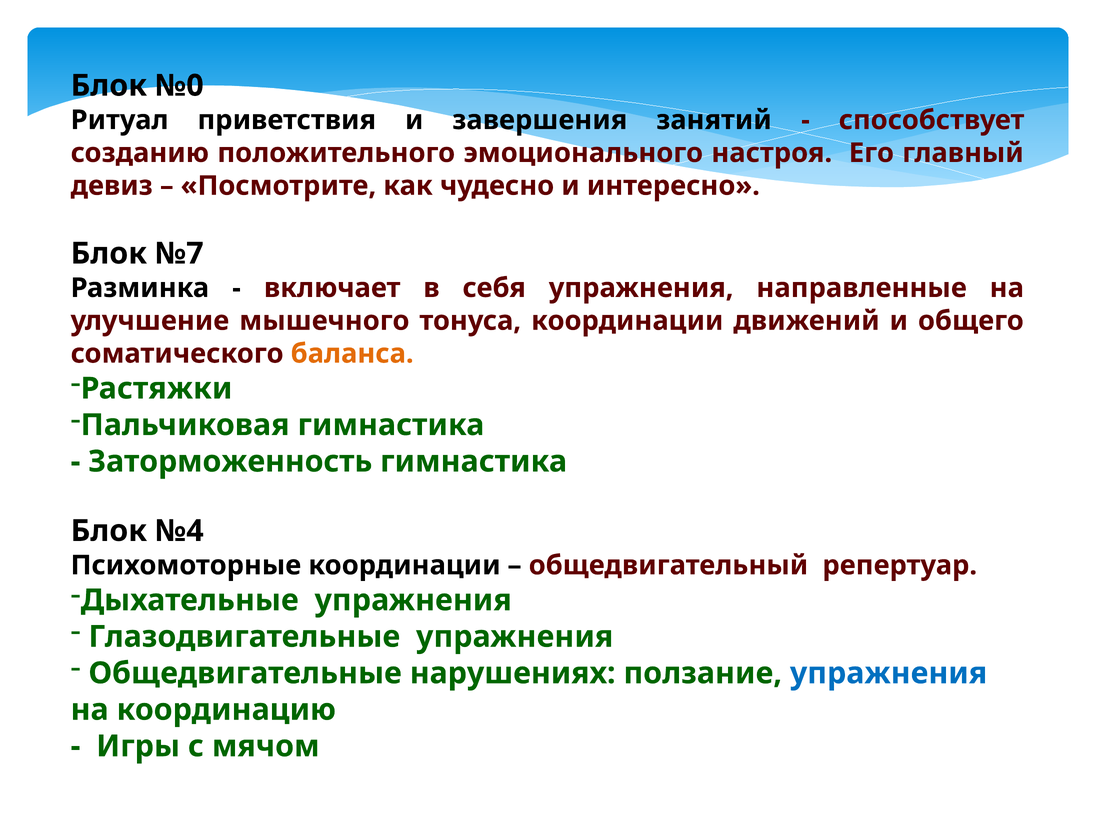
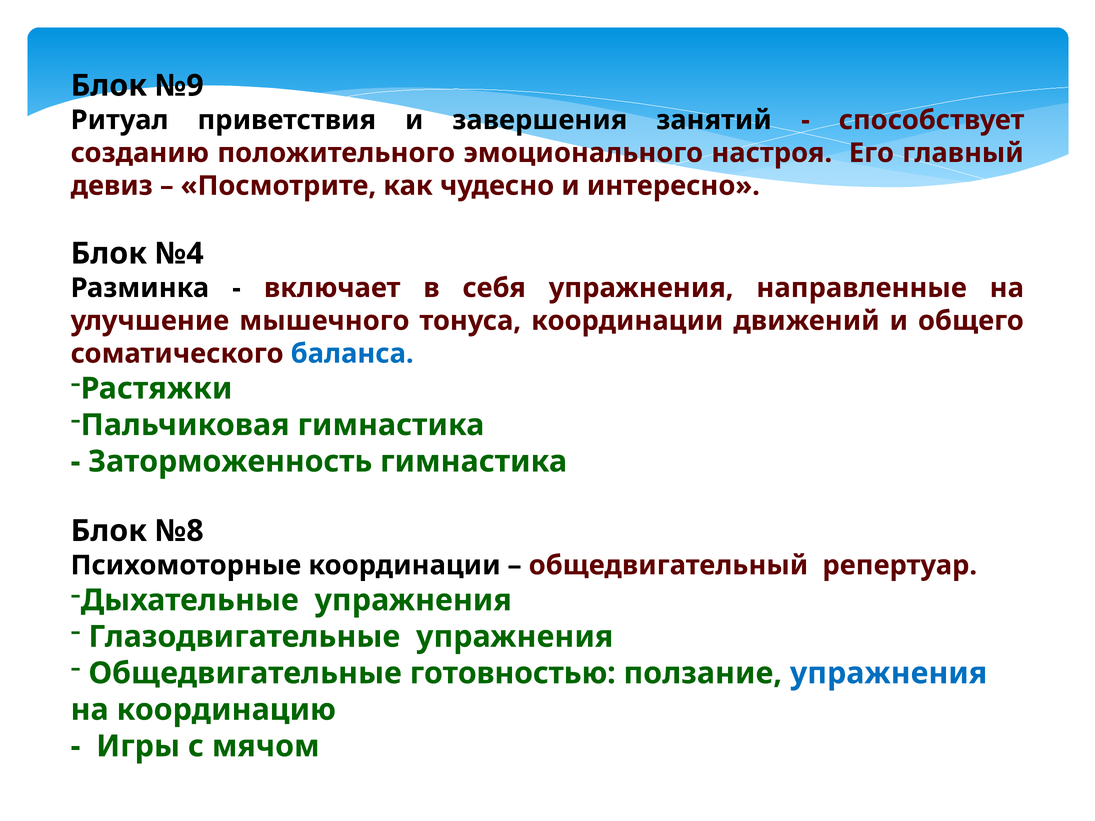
№0: №0 -> №9
№7: №7 -> №4
баланса colour: orange -> blue
№4: №4 -> №8
нарушениях: нарушениях -> готовностью
